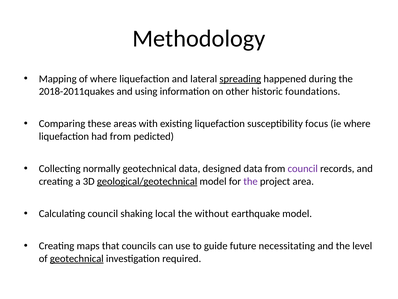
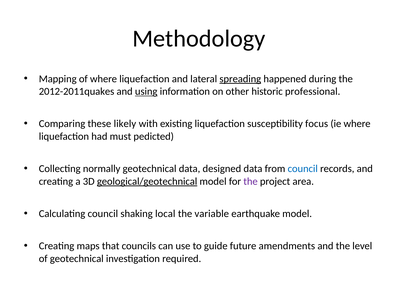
2018-2011quakes: 2018-2011quakes -> 2012-2011quakes
using underline: none -> present
foundations: foundations -> professional
areas: areas -> likely
had from: from -> must
council at (303, 168) colour: purple -> blue
without: without -> variable
necessitating: necessitating -> amendments
geotechnical at (77, 258) underline: present -> none
